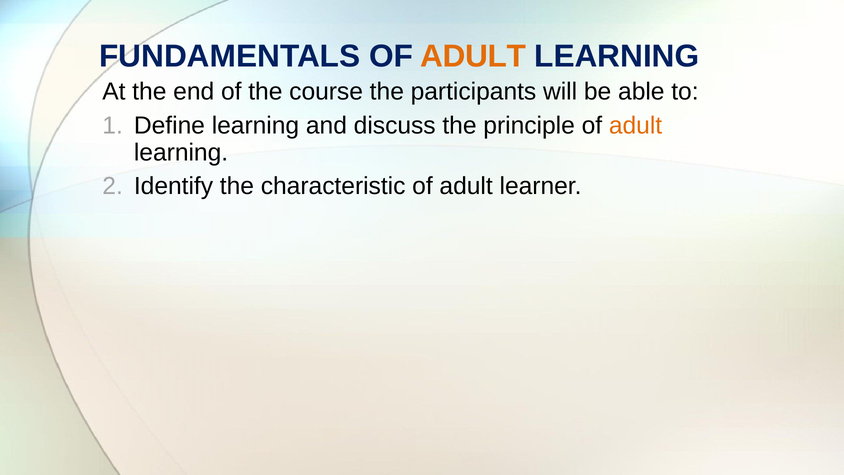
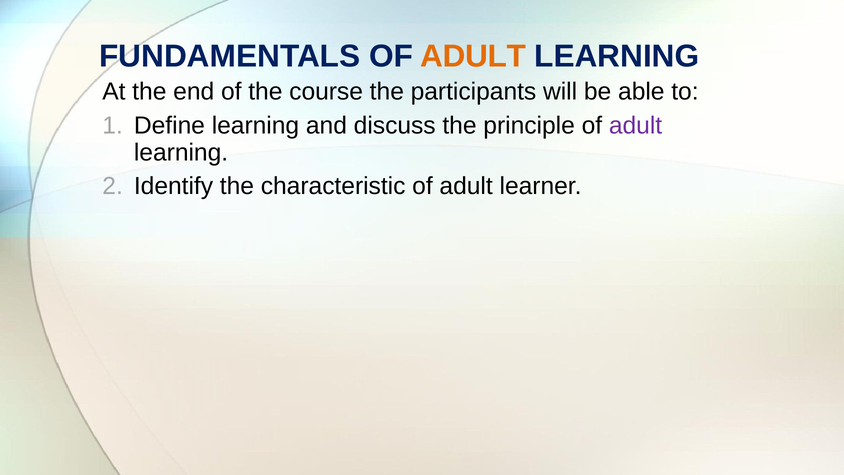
adult at (636, 126) colour: orange -> purple
